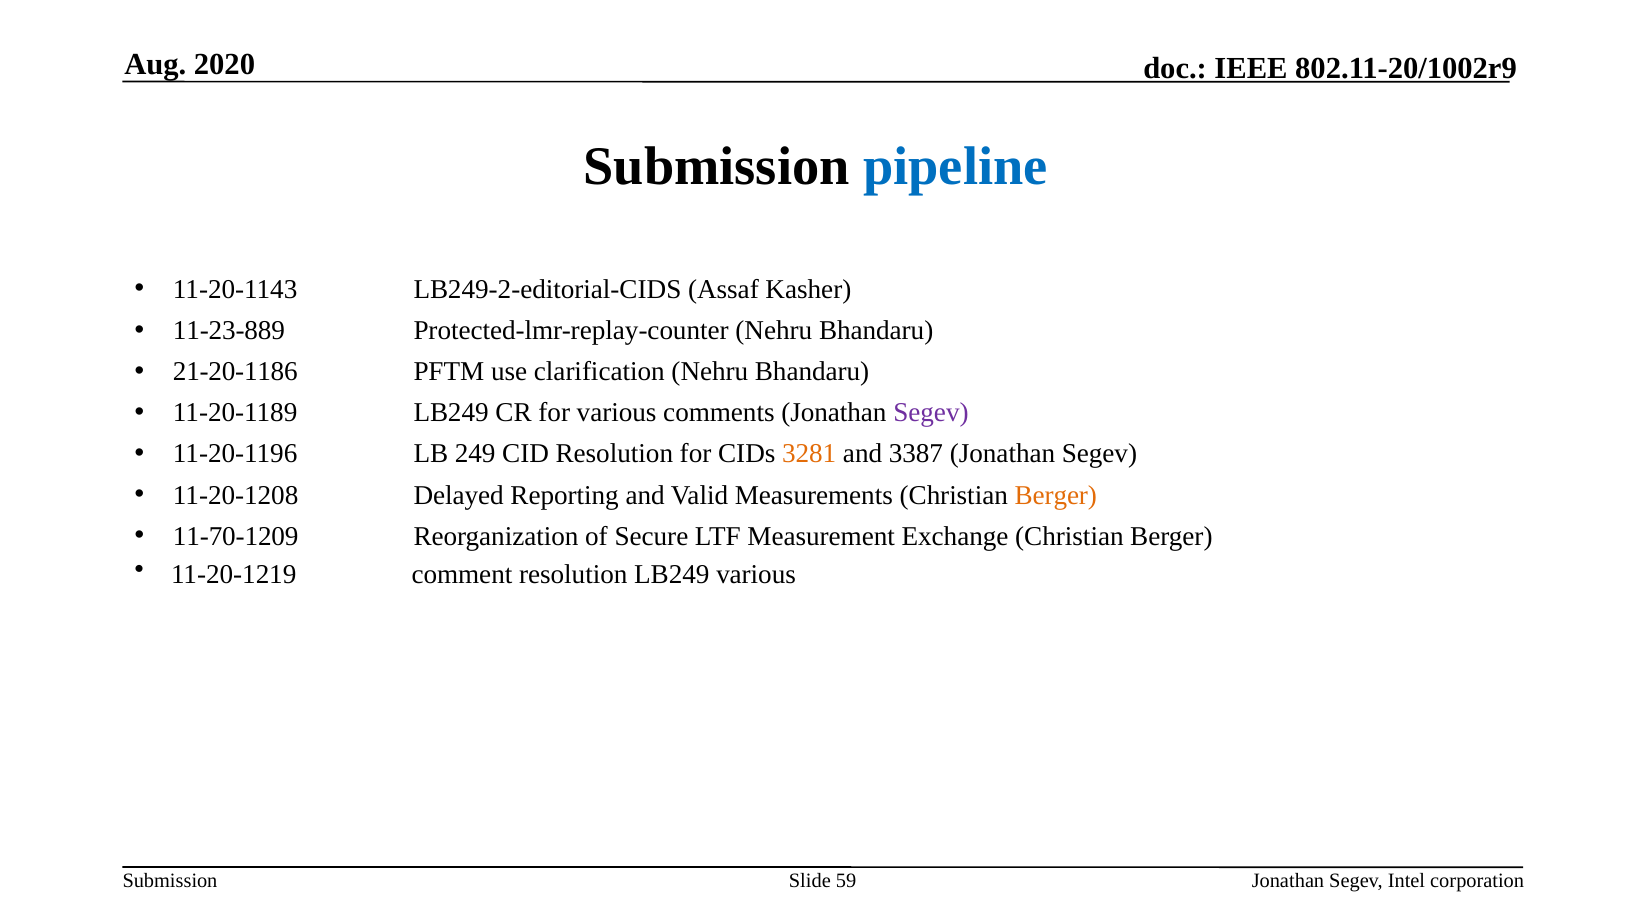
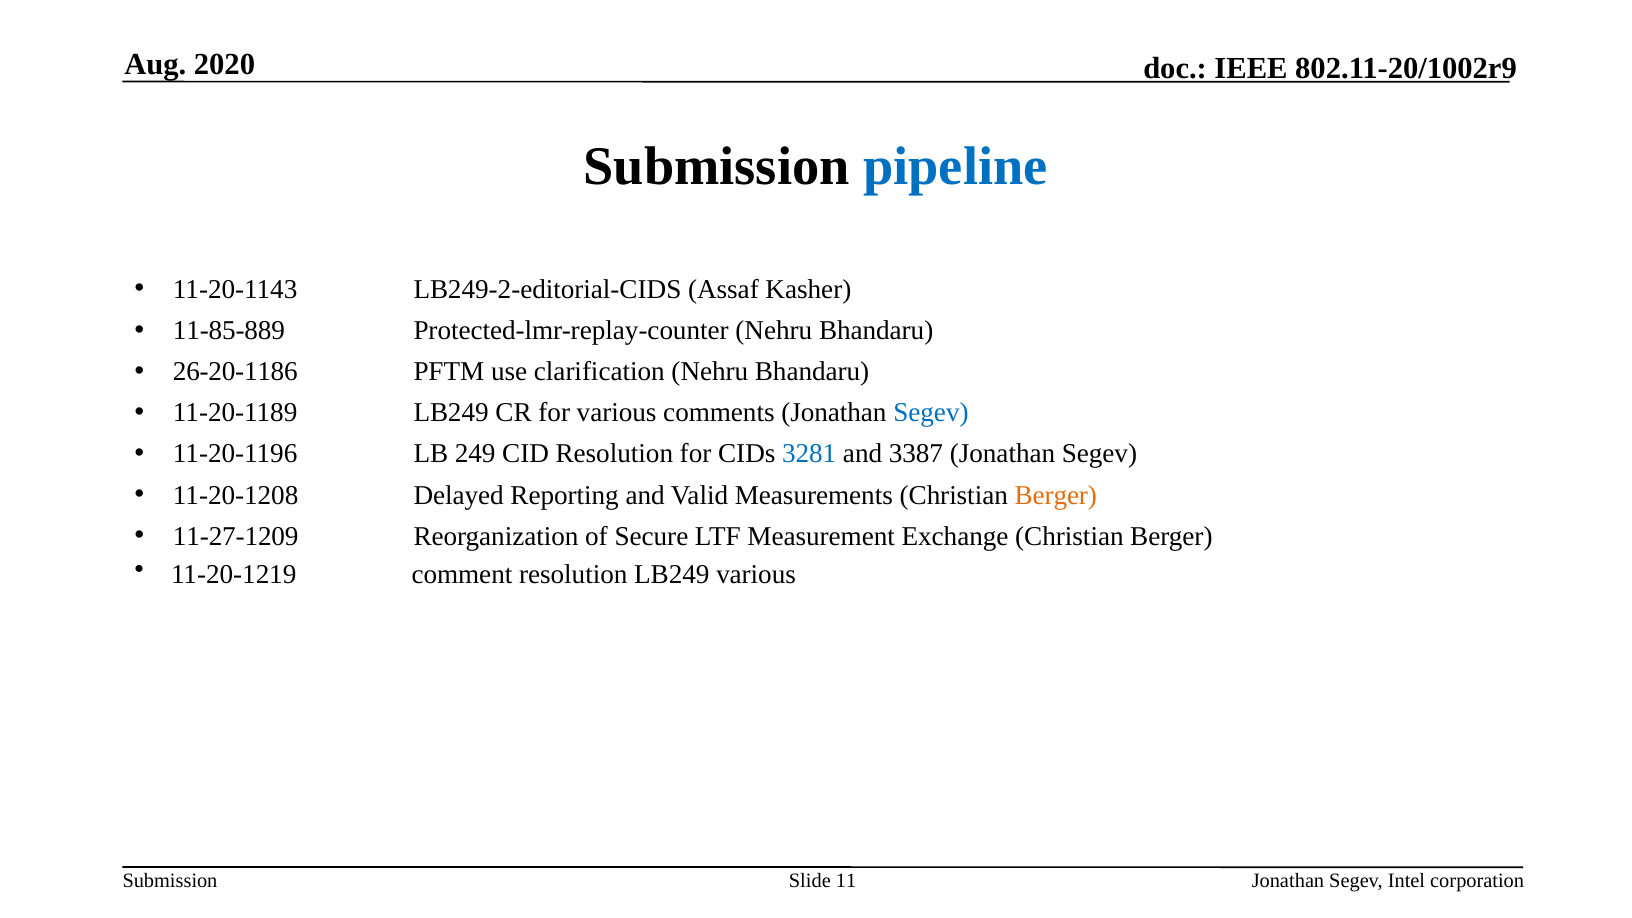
11-23-889: 11-23-889 -> 11-85-889
21-20-1186: 21-20-1186 -> 26-20-1186
Segev at (931, 413) colour: purple -> blue
3281 colour: orange -> blue
11-70-1209: 11-70-1209 -> 11-27-1209
59: 59 -> 11
